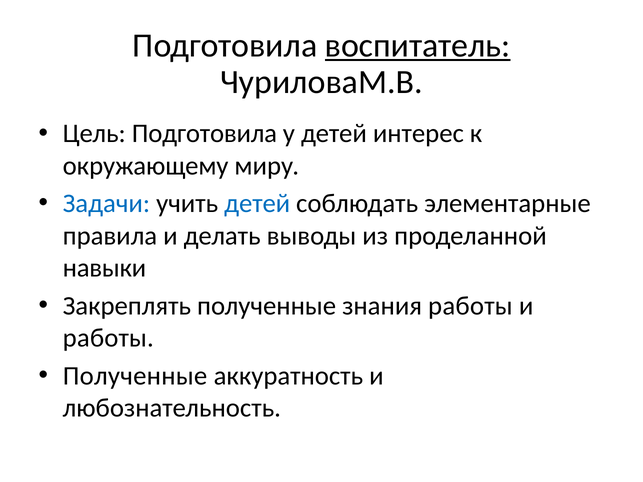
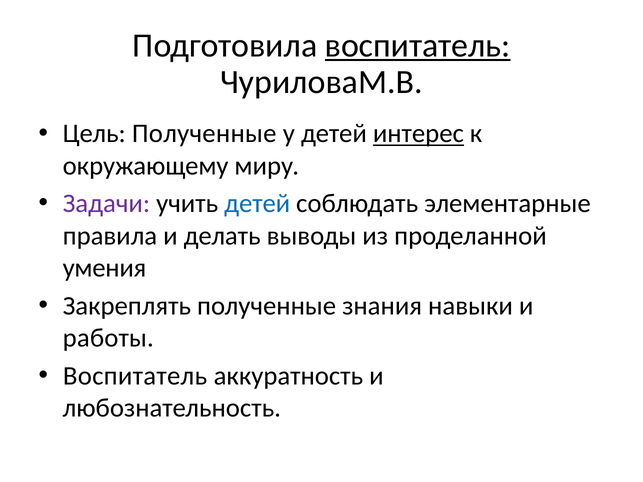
Цель Подготовила: Подготовила -> Полученные
интерес underline: none -> present
Задачи colour: blue -> purple
навыки: навыки -> умения
знания работы: работы -> навыки
Полученные at (135, 376): Полученные -> Воспитатель
